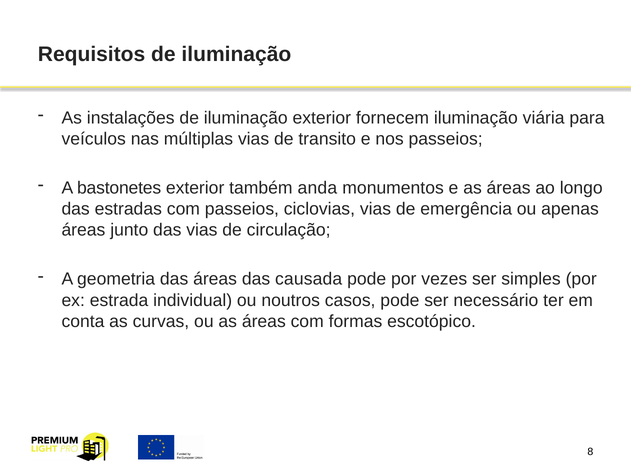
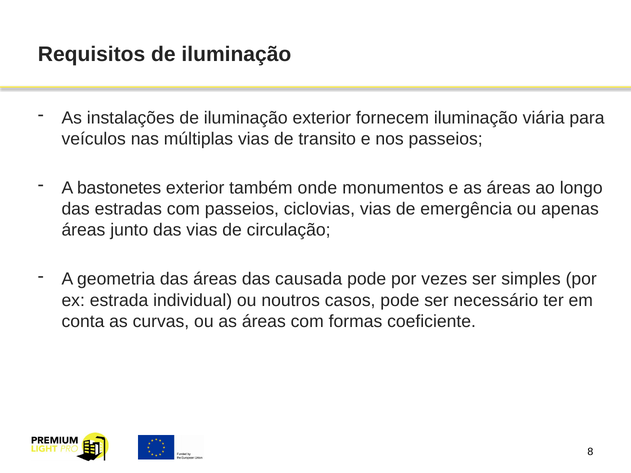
anda: anda -> onde
escotópico: escotópico -> coeficiente
